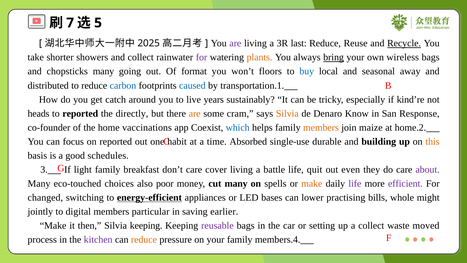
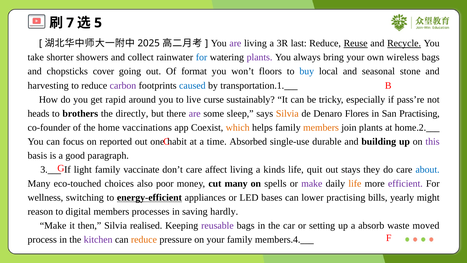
Reuse underline: none -> present
for at (202, 57) colour: purple -> blue
plants at (260, 57) colour: orange -> purple
bring underline: present -> none
chopsticks many: many -> cover
away: away -> stone
distributed: distributed -> harvesting
carbon colour: blue -> purple
catch: catch -> rapid
years: years -> curse
kind’re: kind’re -> pass’re
to reported: reported -> brothers
are at (195, 113) colour: orange -> purple
cram: cram -> sleep
Know: Know -> Flores
San Response: Response -> Practising
which colour: blue -> orange
join maize: maize -> plants
this colour: orange -> purple
schedules: schedules -> paragraph
breakfast: breakfast -> vaccinate
cover: cover -> affect
battle: battle -> kinds
even: even -> stays
about colour: purple -> blue
make at (312, 183) colour: orange -> purple
life at (355, 183) colour: purple -> orange
changed: changed -> wellness
whole: whole -> yearly
jointly: jointly -> reason
particular: particular -> processes
earlier: earlier -> hardly
Silvia keeping: keeping -> realised
a collect: collect -> absorb
